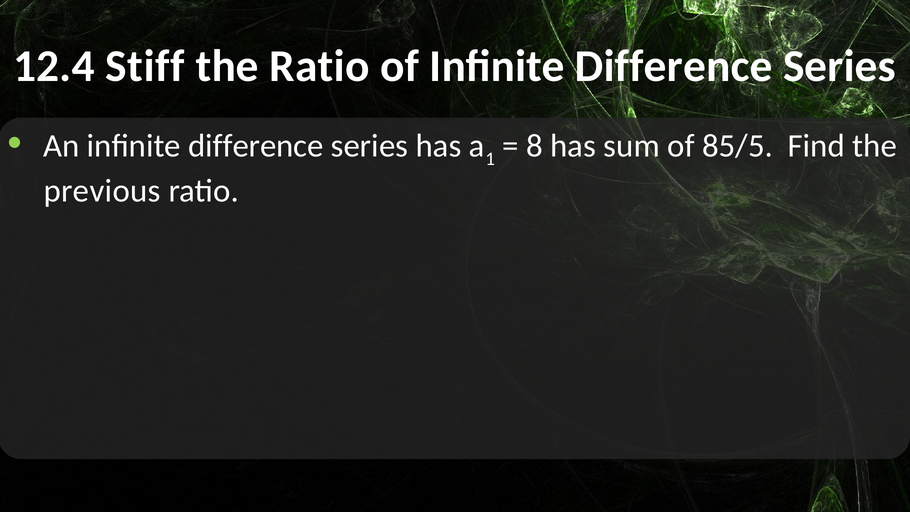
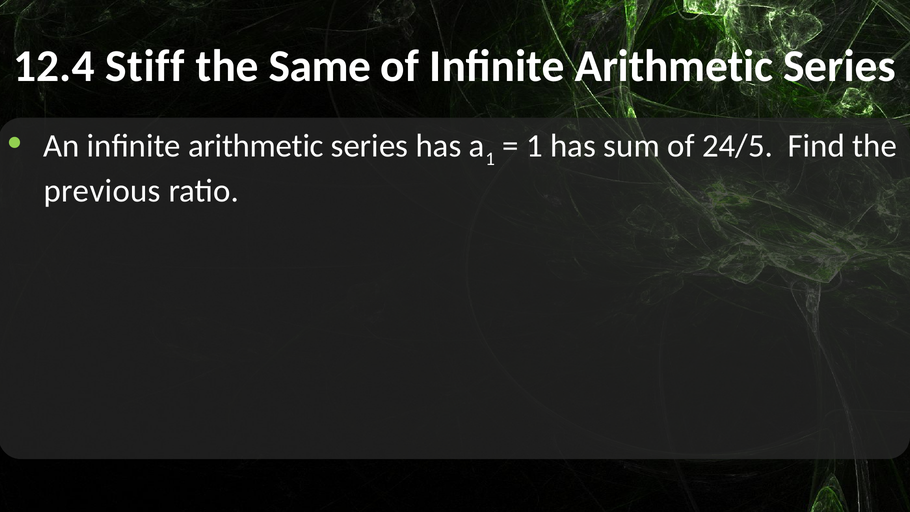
the Ratio: Ratio -> Same
of Infinite Difference: Difference -> Arithmetic
An infinite difference: difference -> arithmetic
8 at (534, 146): 8 -> 1
85/5: 85/5 -> 24/5
